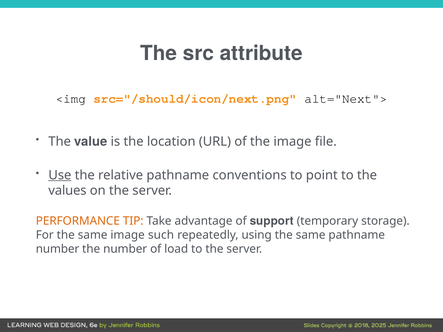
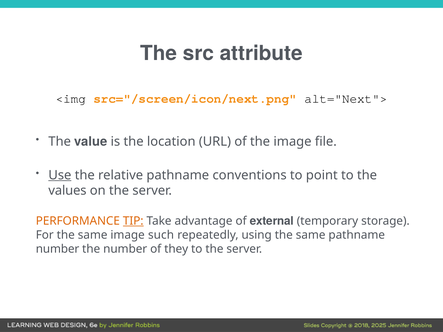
src="/should/icon/next.png: src="/should/icon/next.png -> src="/screen/icon/next.png
TIP underline: none -> present
support: support -> external
load: load -> they
